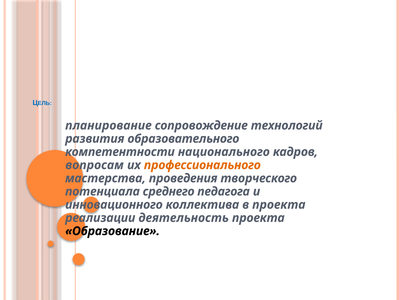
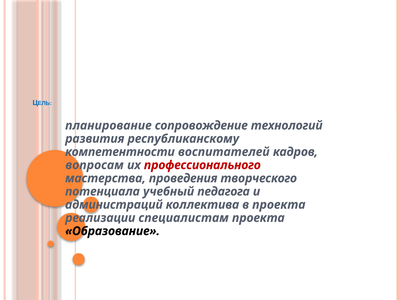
образовательного: образовательного -> республиканскому
национального: национального -> воспитателей
профессионального colour: orange -> red
среднего: среднего -> учебный
инновационного: инновационного -> администраций
деятельность: деятельность -> специалистам
